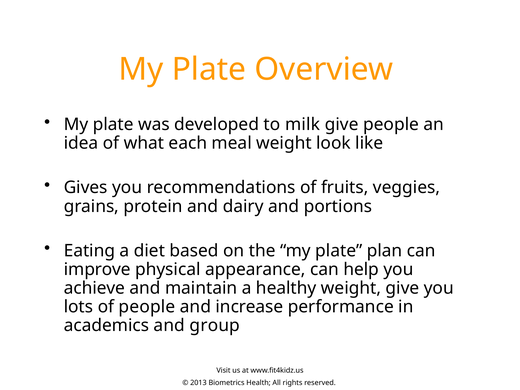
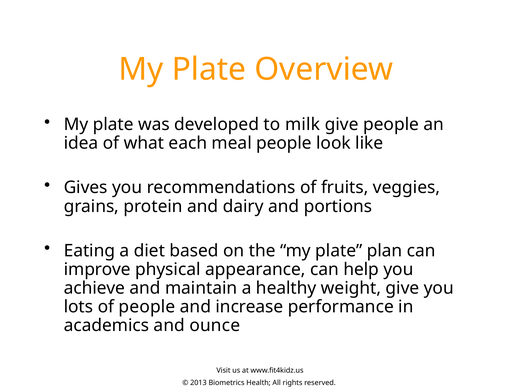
meal weight: weight -> people
group: group -> ounce
